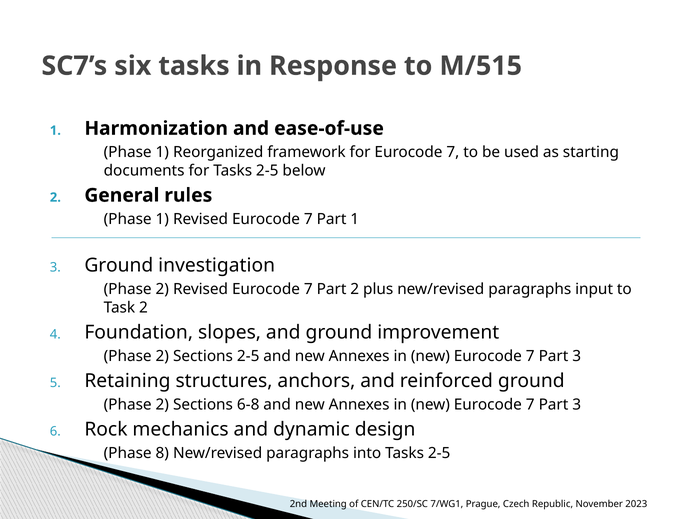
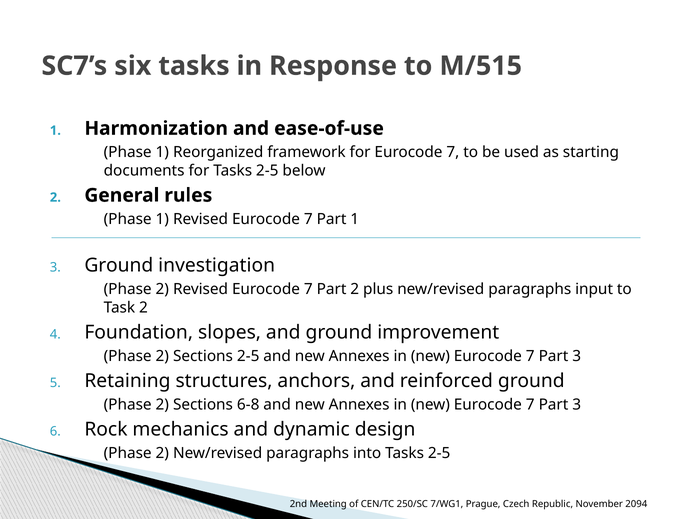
8 at (162, 453): 8 -> 2
2023: 2023 -> 2094
